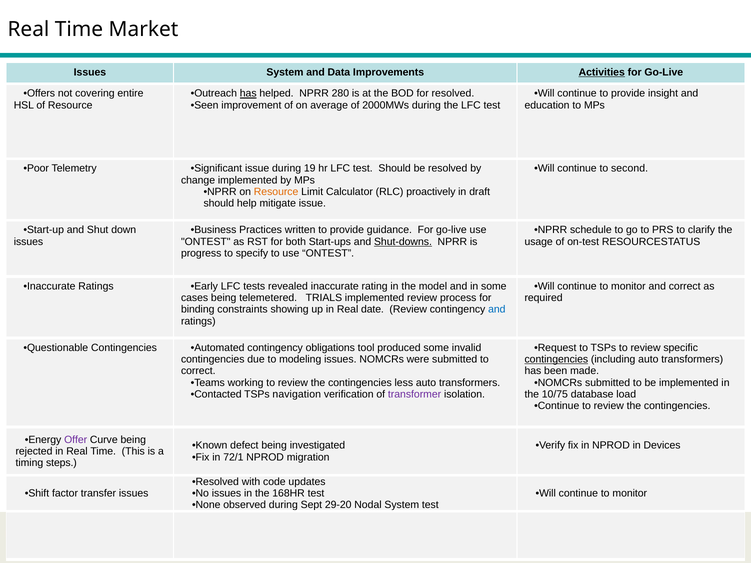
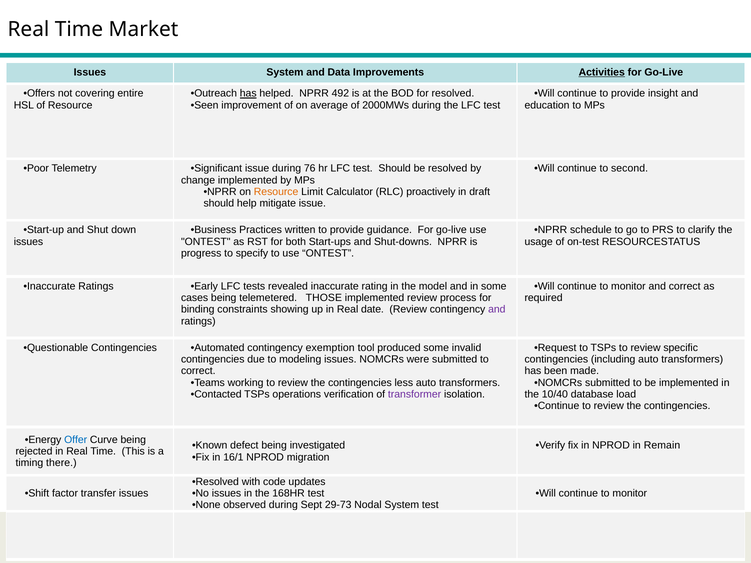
280: 280 -> 492
19: 19 -> 76
Shut-downs underline: present -> none
TRIALS: TRIALS -> THOSE
and at (497, 310) colour: blue -> purple
obligations: obligations -> exemption
contingencies at (556, 360) underline: present -> none
navigation: navigation -> operations
10/75: 10/75 -> 10/40
Offer colour: purple -> blue
Devices: Devices -> Remain
72/1: 72/1 -> 16/1
steps: steps -> there
29-20: 29-20 -> 29-73
